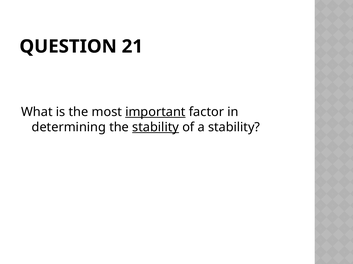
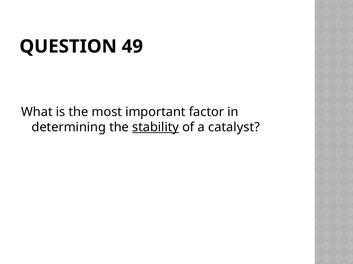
21: 21 -> 49
important underline: present -> none
a stability: stability -> catalyst
